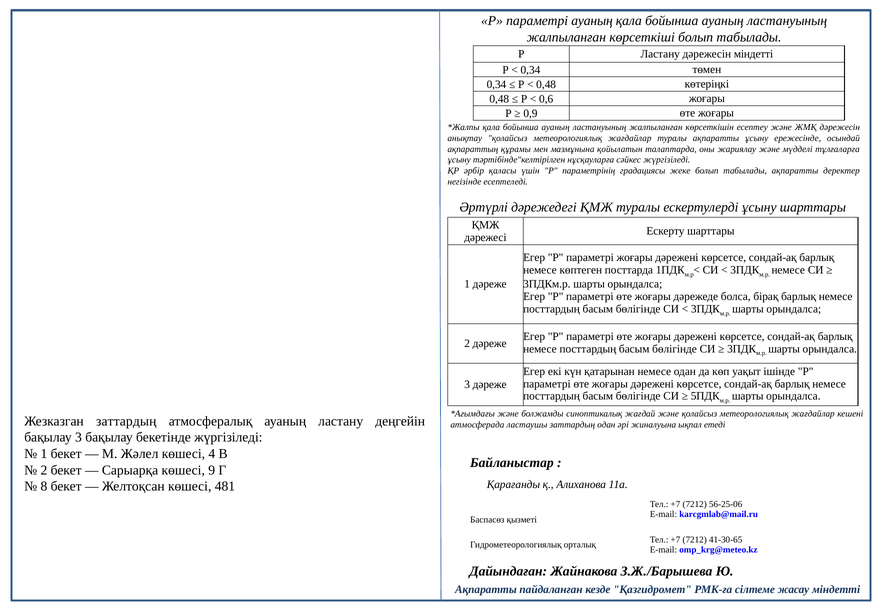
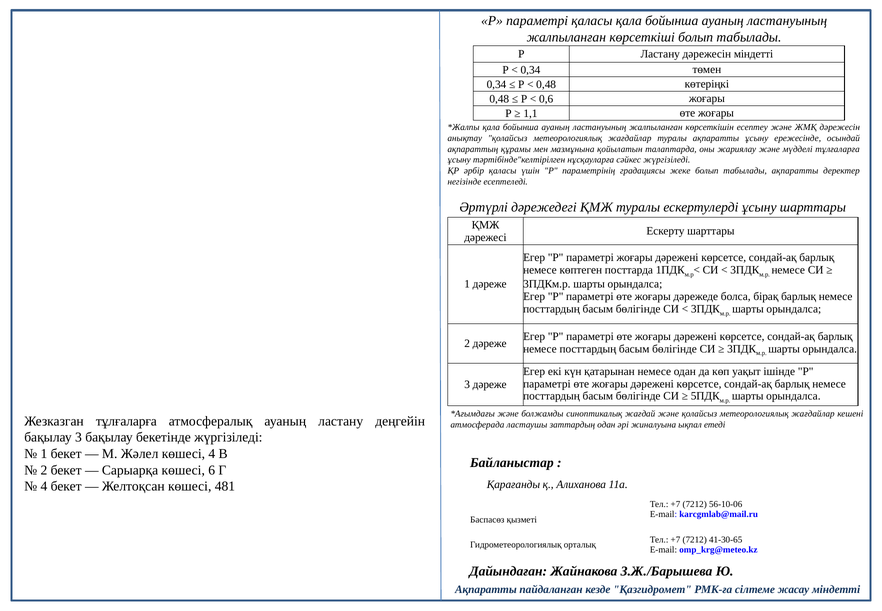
параметрі ауаның: ауаның -> қаласы
0,9: 0,9 -> 1,1
Жезказган заттардың: заттардың -> тұлғаларға
9: 9 -> 6
8 at (44, 486): 8 -> 4
56-25-06: 56-25-06 -> 56-10-06
